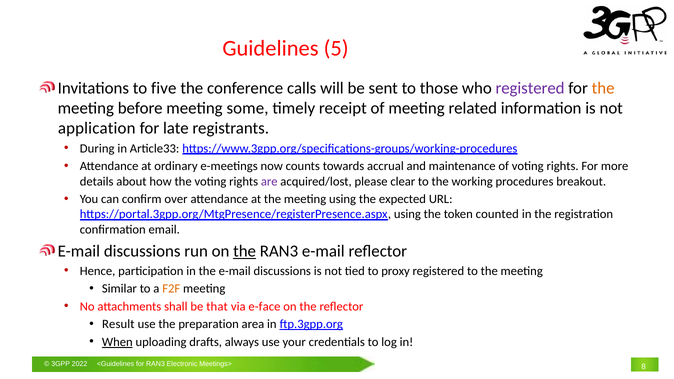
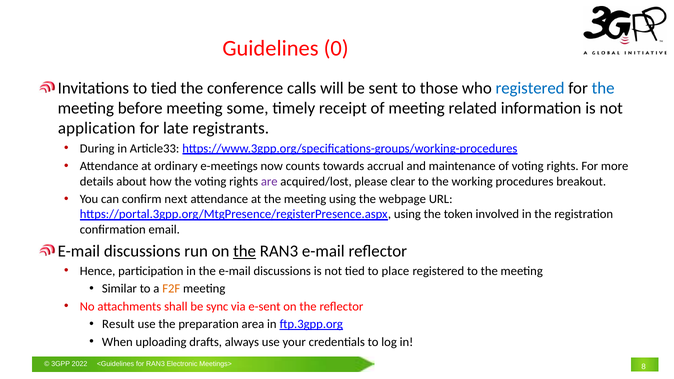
5: 5 -> 0
to five: five -> tied
registered at (530, 88) colour: purple -> blue
the at (603, 88) colour: orange -> blue
over: over -> next
expected: expected -> webpage
counted: counted -> involved
proxy: proxy -> place
that: that -> sync
e-face: e-face -> e-sent
When underline: present -> none
